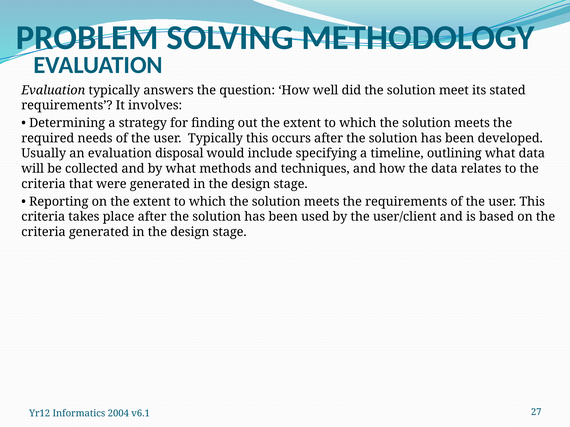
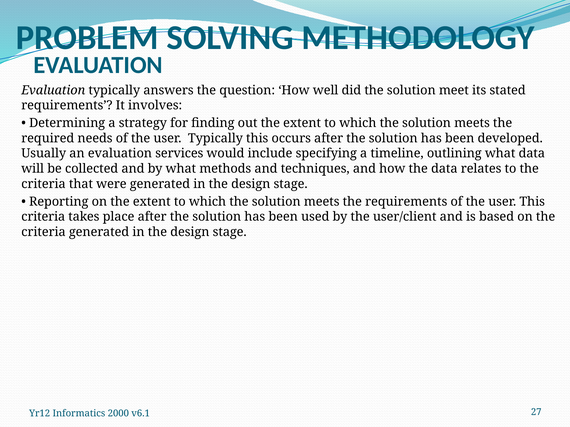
disposal: disposal -> services
2004: 2004 -> 2000
